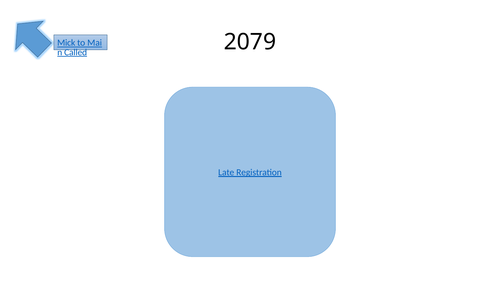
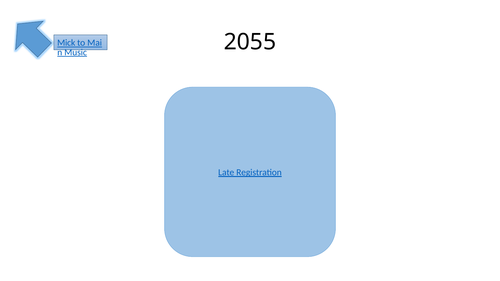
2079: 2079 -> 2055
Called: Called -> Music
